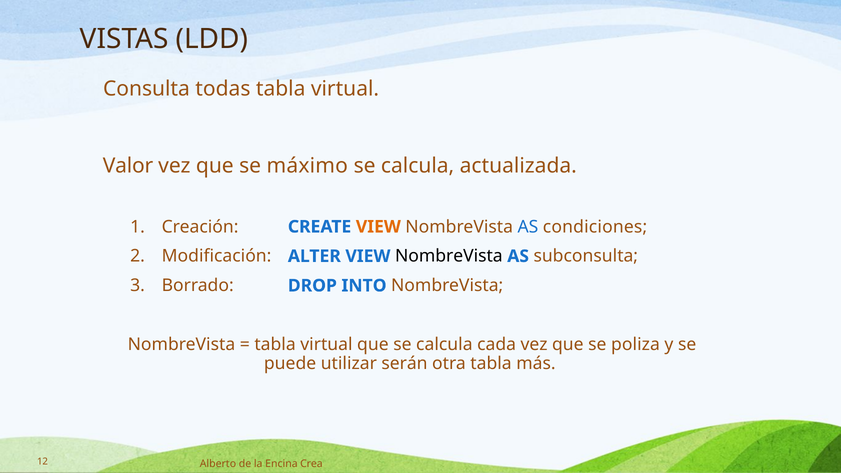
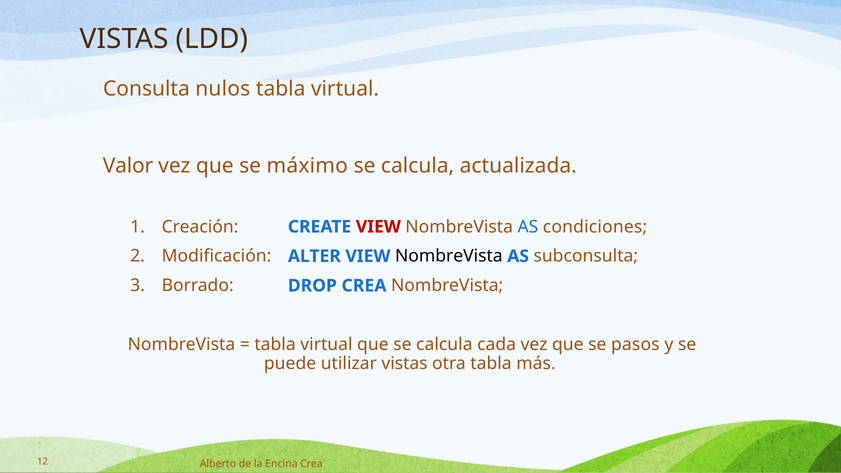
todas: todas -> nulos
VIEW at (378, 227) colour: orange -> red
DROP INTO: INTO -> CREA
poliza: poliza -> pasos
utilizar serán: serán -> vistas
